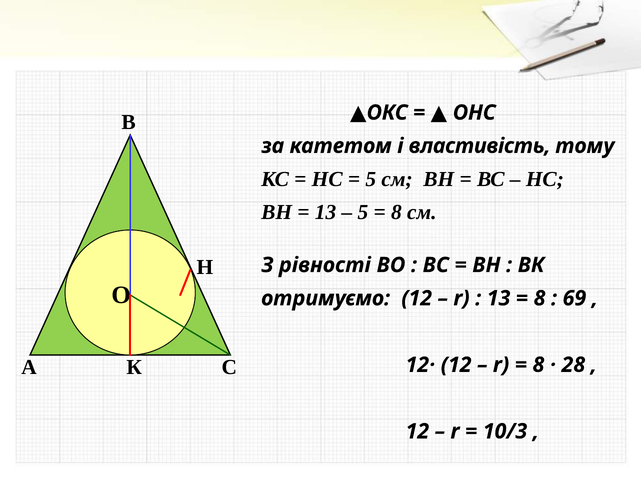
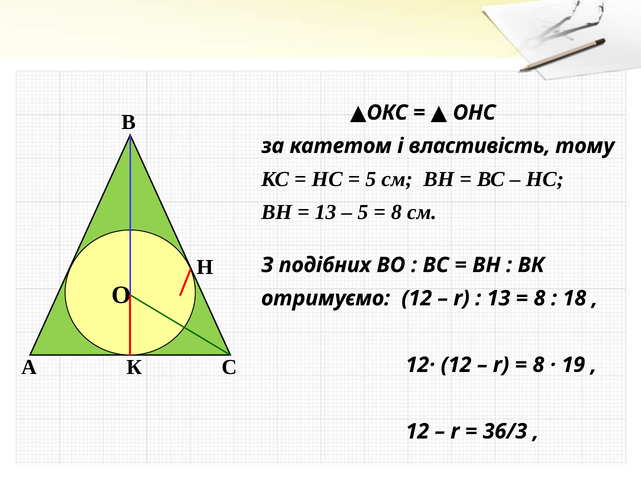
рівності: рівності -> подібних
69: 69 -> 18
28: 28 -> 19
10/3 at (505, 432): 10/3 -> 36/3
